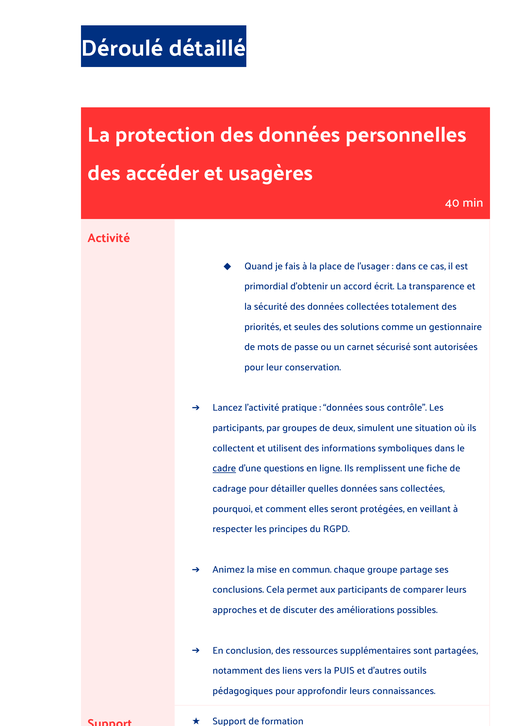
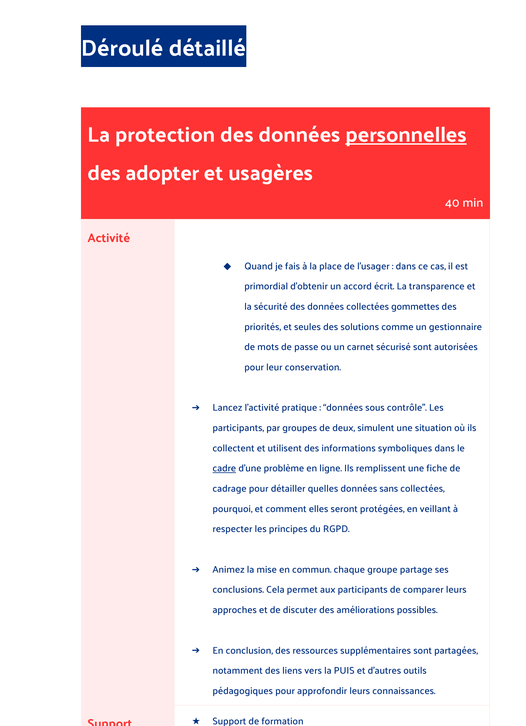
personnelles underline: none -> present
accéder: accéder -> adopter
totalement: totalement -> gommettes
questions: questions -> problème
